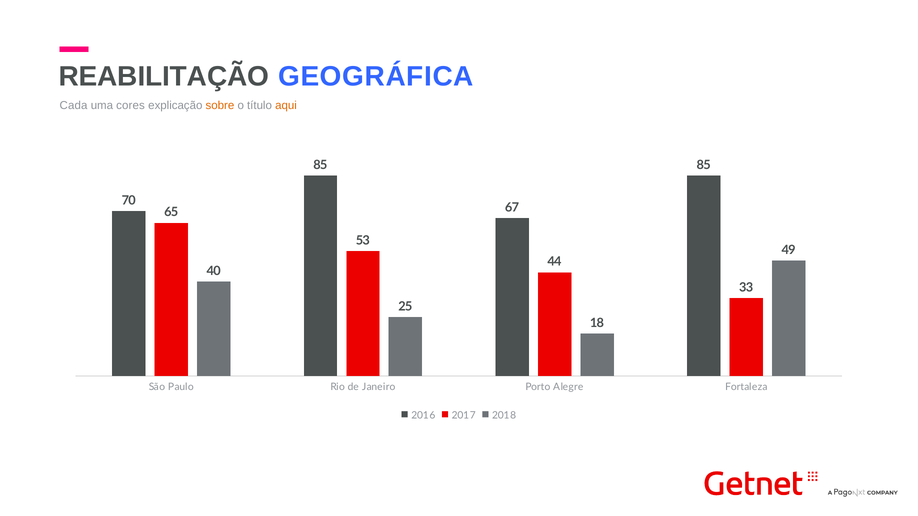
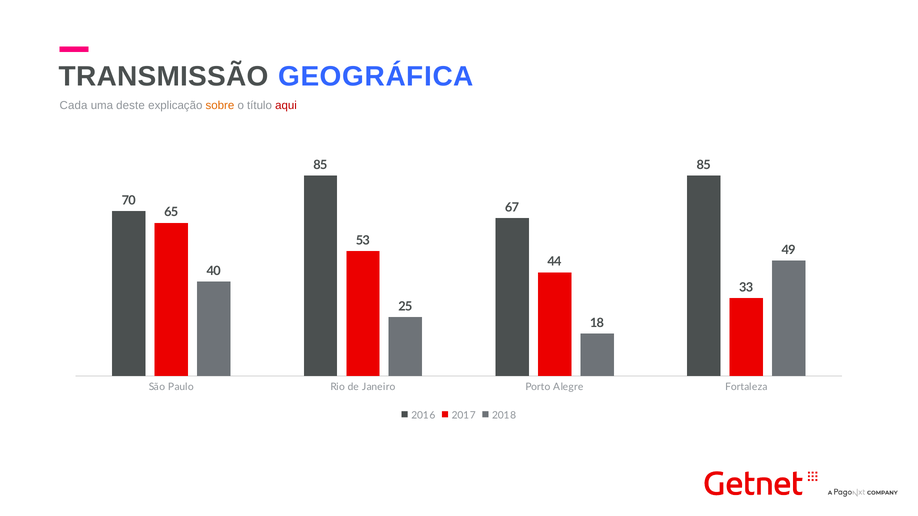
REABILITAÇÃO: REABILITAÇÃO -> TRANSMISSÃO
cores: cores -> deste
aqui colour: orange -> red
